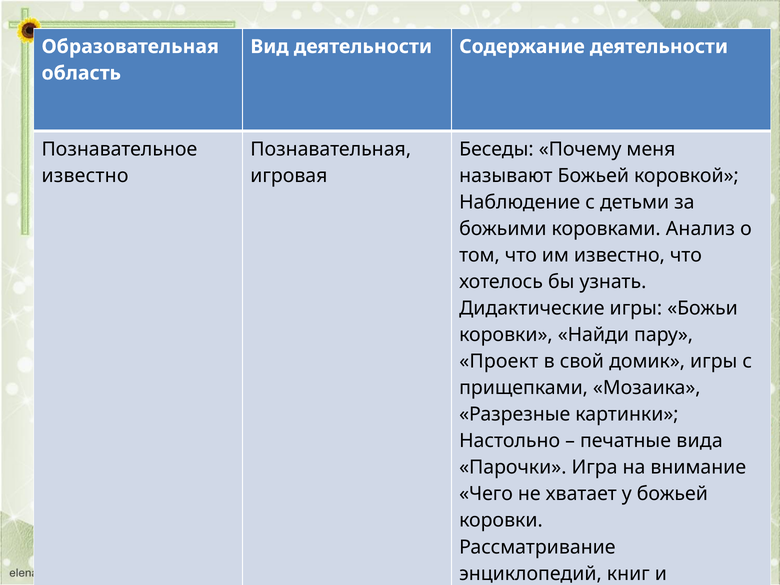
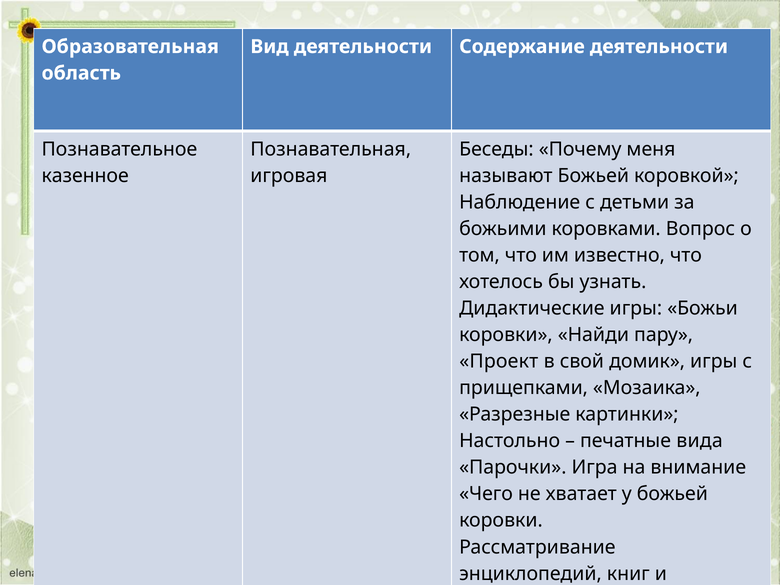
известно at (85, 176): известно -> казенное
Анализ: Анализ -> Вопрос
